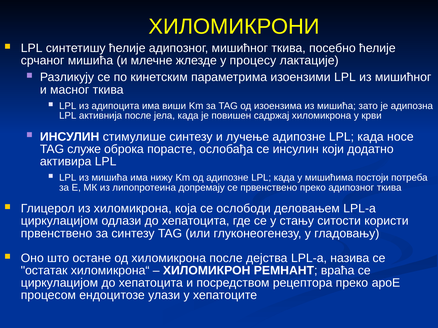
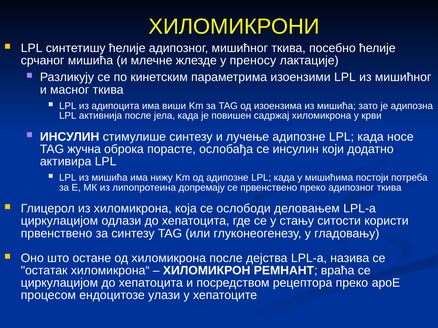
процесу: процесу -> преносу
служе: служе -> жучна
